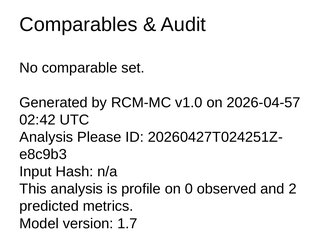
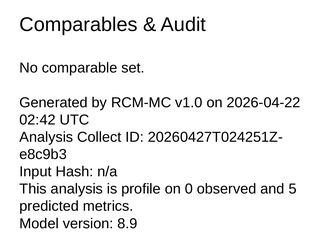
2026-04-57: 2026-04-57 -> 2026-04-22
Please: Please -> Collect
2: 2 -> 5
1.7: 1.7 -> 8.9
